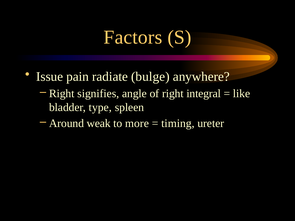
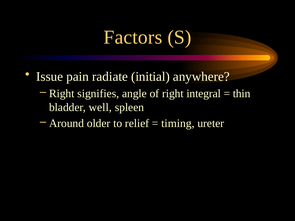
bulge: bulge -> initial
like: like -> thin
type: type -> well
weak: weak -> older
more: more -> relief
